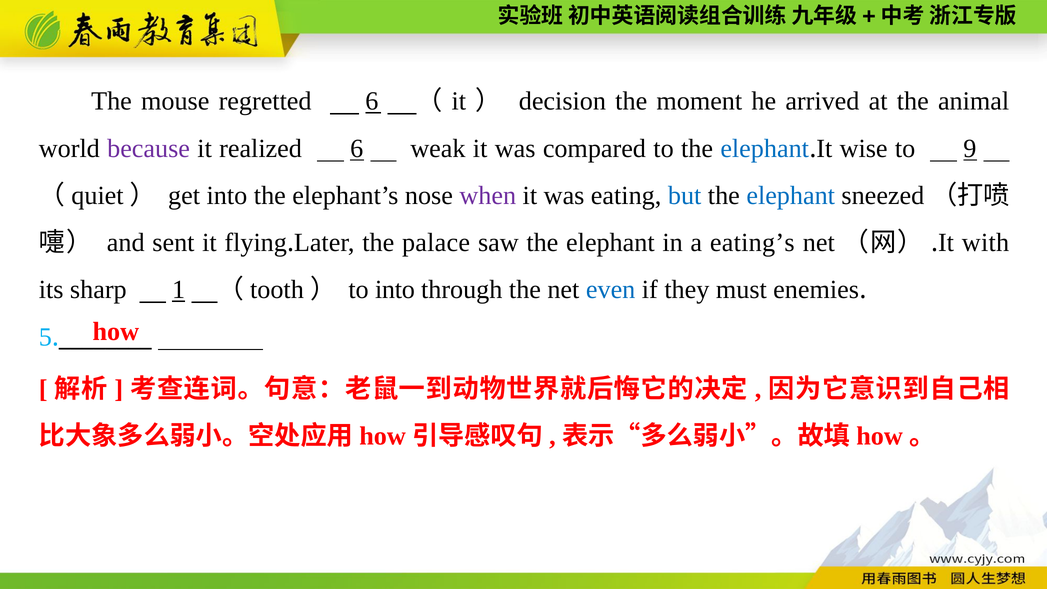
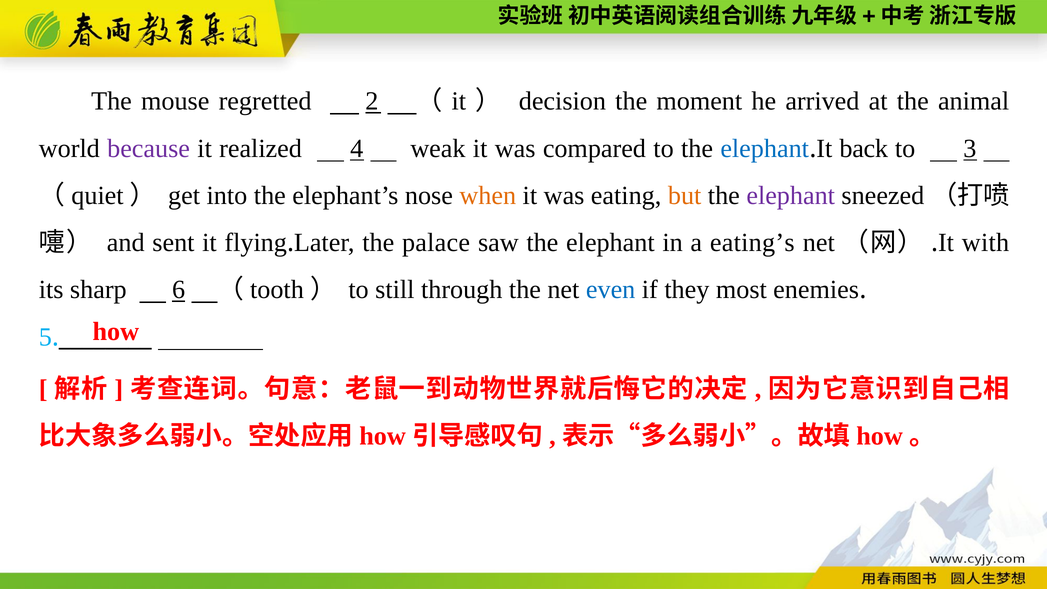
regretted 6: 6 -> 2
realized 6: 6 -> 4
wise: wise -> back
9: 9 -> 3
when colour: purple -> orange
but colour: blue -> orange
elephant at (791, 196) colour: blue -> purple
1: 1 -> 6
to into: into -> still
must: must -> most
